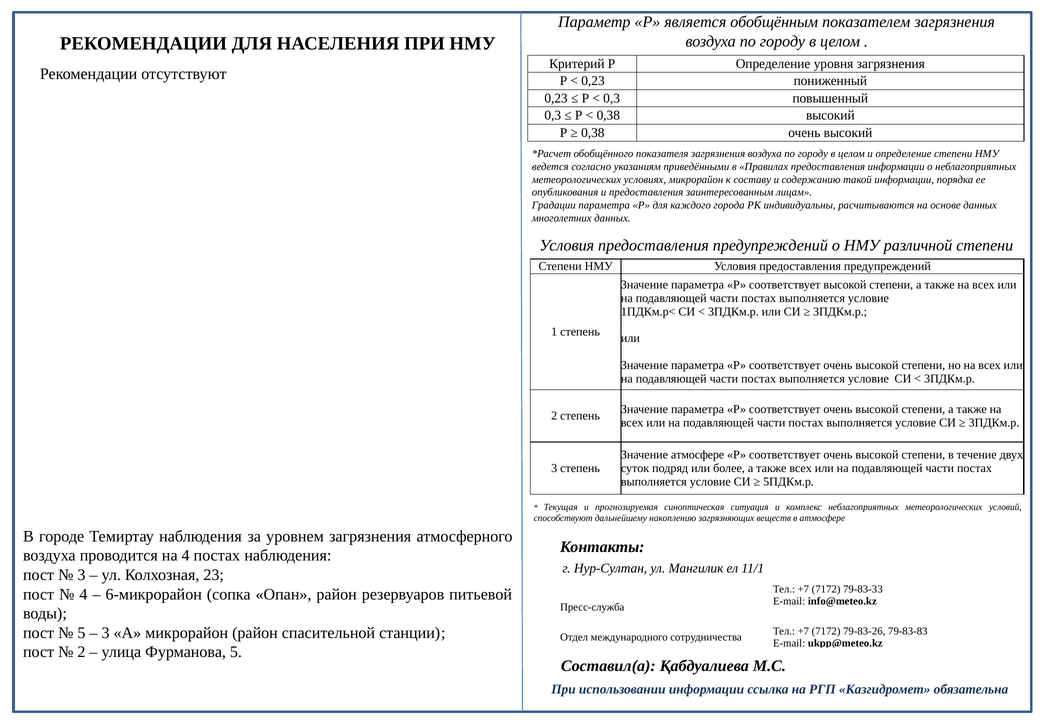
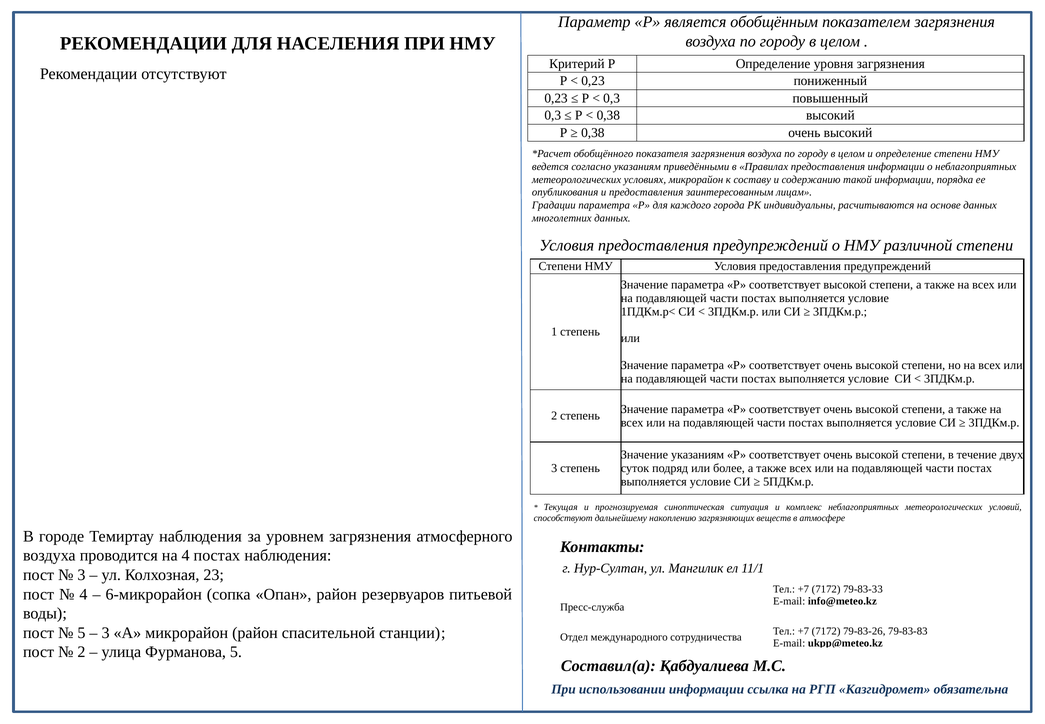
Значение атмосфере: атмосфере -> указаниям
